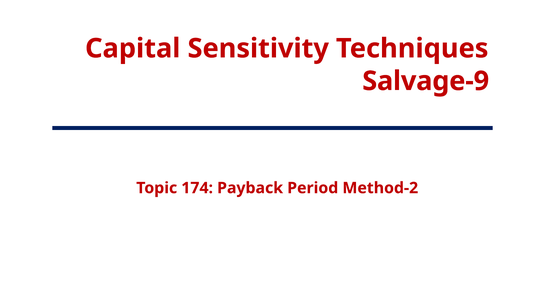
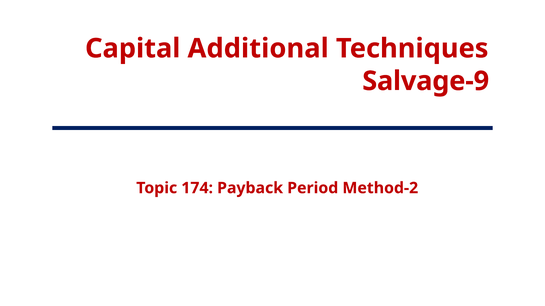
Sensitivity: Sensitivity -> Additional
